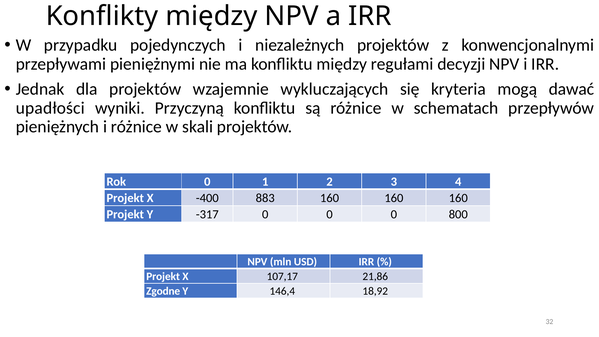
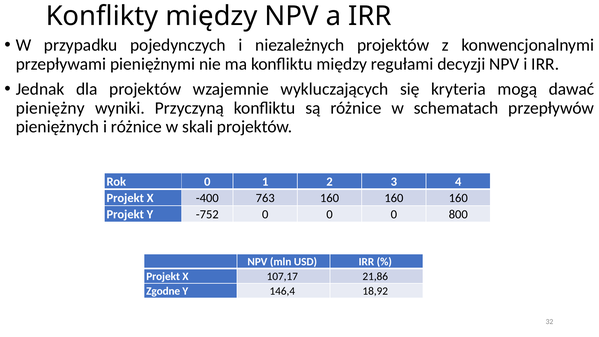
upadłości: upadłości -> pieniężny
883: 883 -> 763
-317: -317 -> -752
